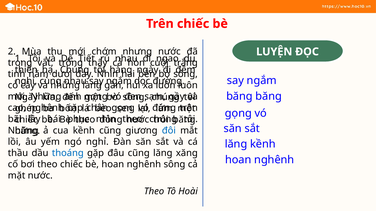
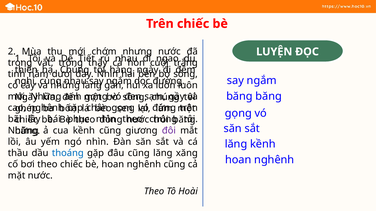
đôi colour: blue -> purple
ngó nghỉ: nghỉ -> nhìn
nghênh sông: sông -> cũng
